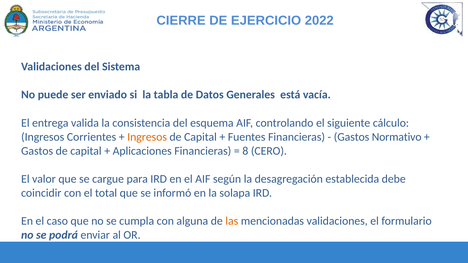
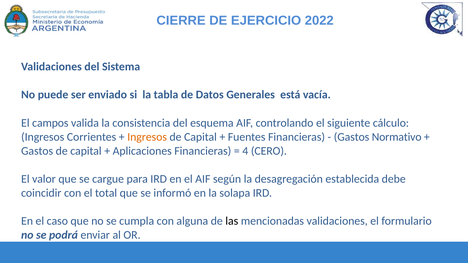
entrega: entrega -> campos
8: 8 -> 4
las colour: orange -> black
